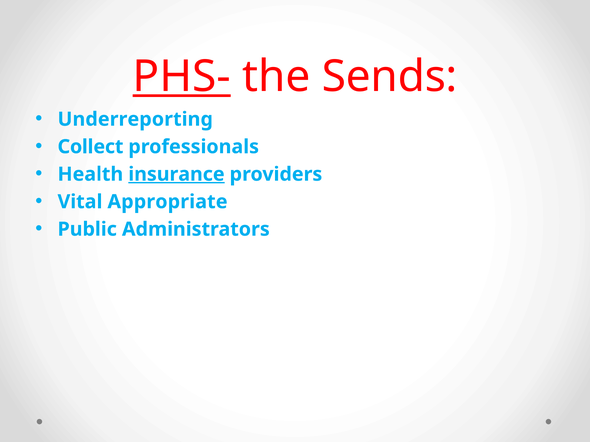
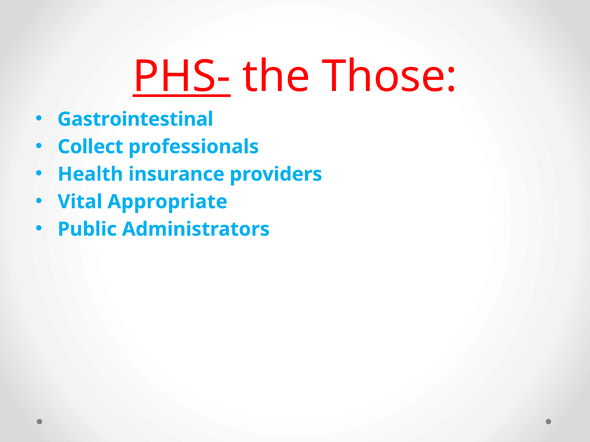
Sends: Sends -> Those
Underreporting: Underreporting -> Gastrointestinal
insurance underline: present -> none
